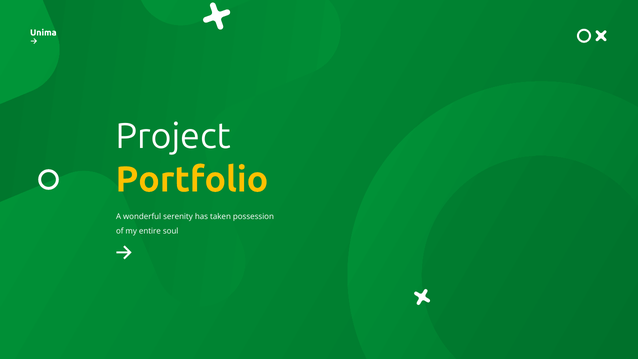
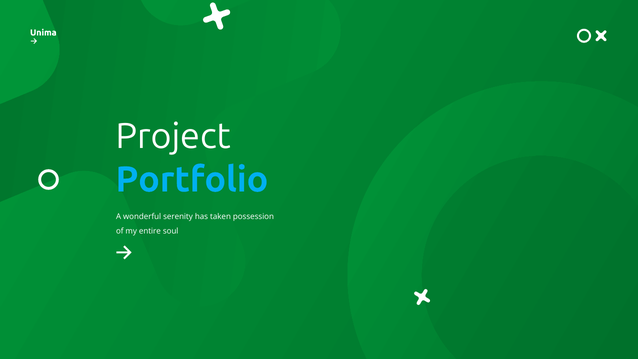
Portfolio colour: yellow -> light blue
